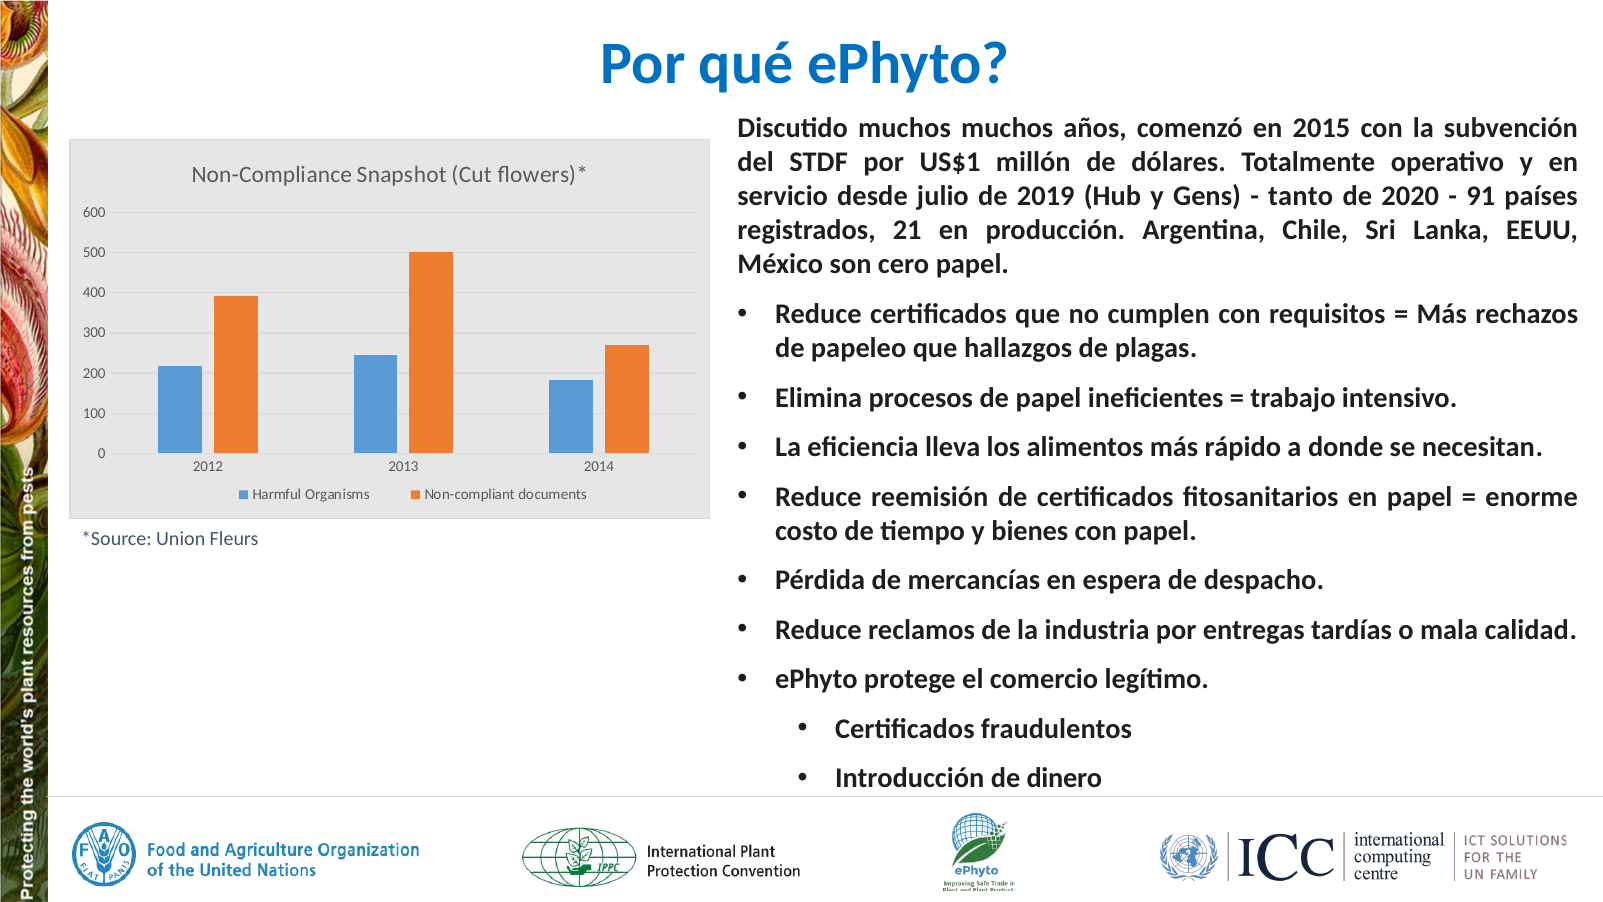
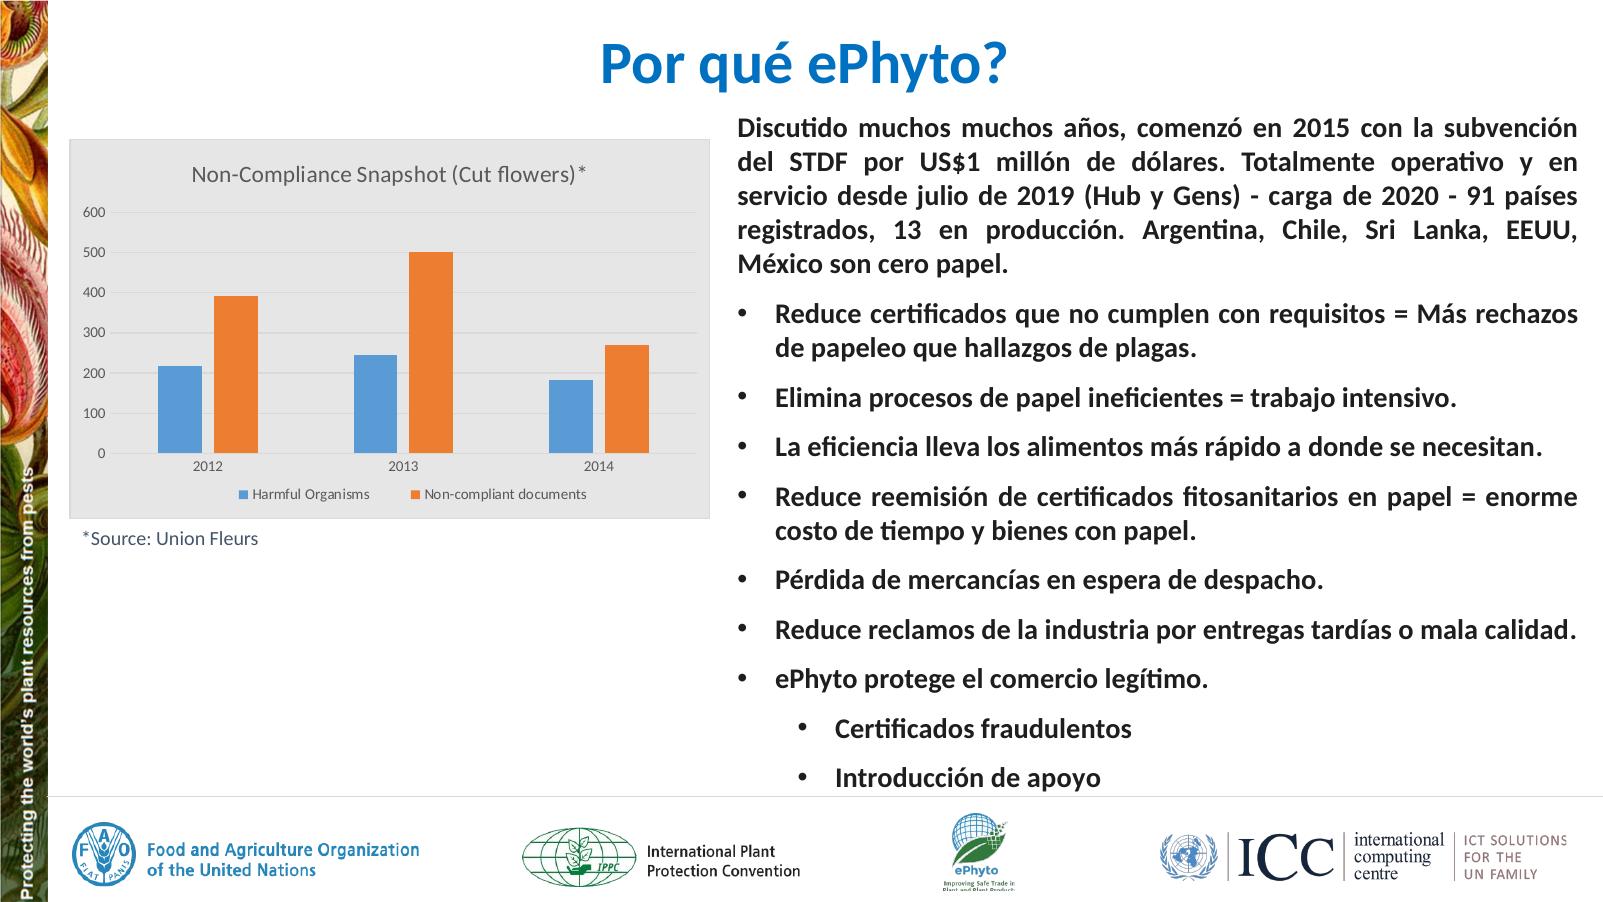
tanto: tanto -> carga
21: 21 -> 13
dinero: dinero -> apoyo
